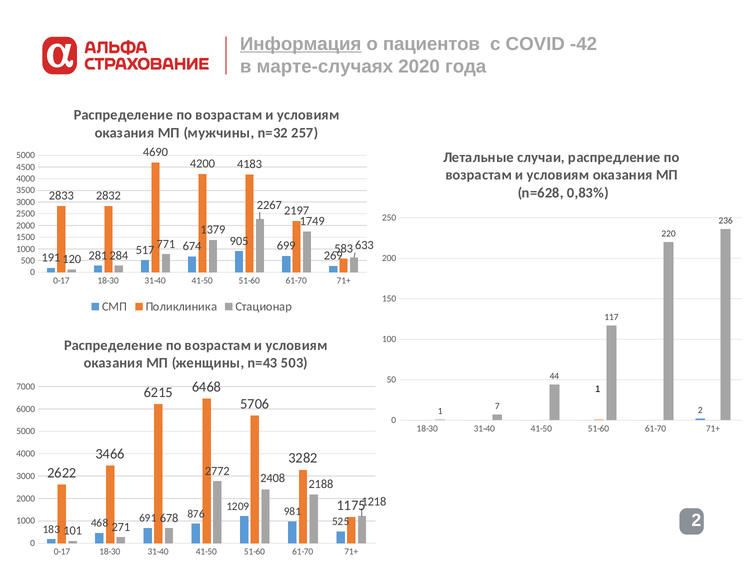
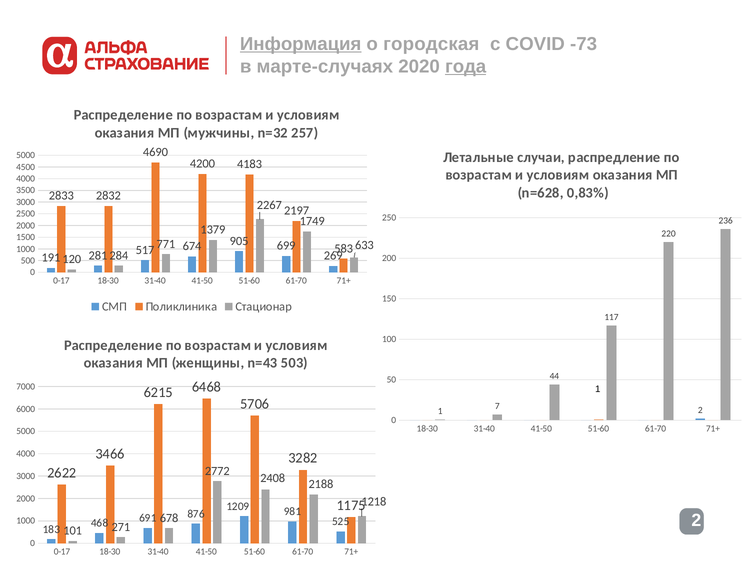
пациентов: пациентов -> городская
-42: -42 -> -73
года underline: none -> present
